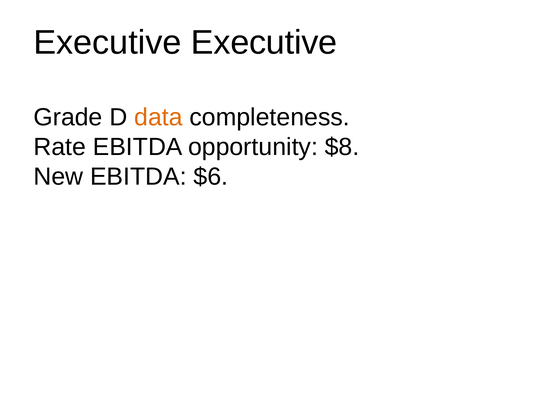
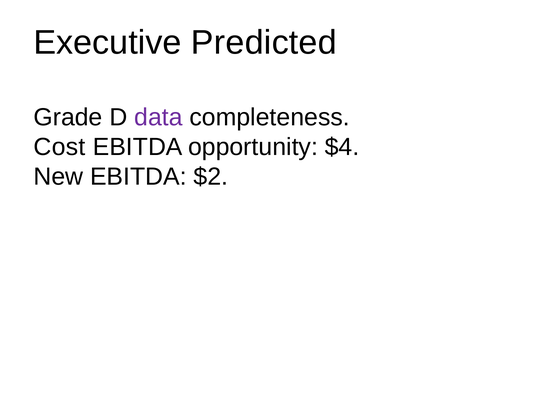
Executive Executive: Executive -> Predicted
data colour: orange -> purple
Rate: Rate -> Cost
$8: $8 -> $4
$6: $6 -> $2
